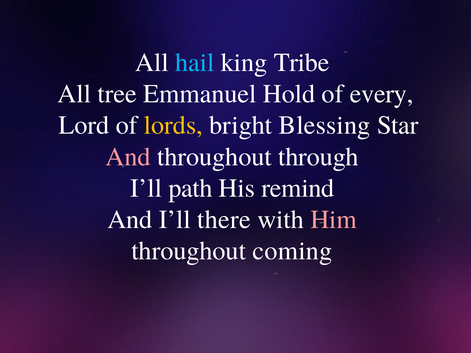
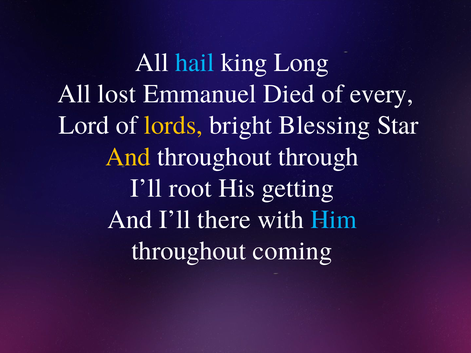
Tribe: Tribe -> Long
tree: tree -> lost
Hold: Hold -> Died
And at (128, 157) colour: pink -> yellow
path: path -> root
remind: remind -> getting
Him colour: pink -> light blue
